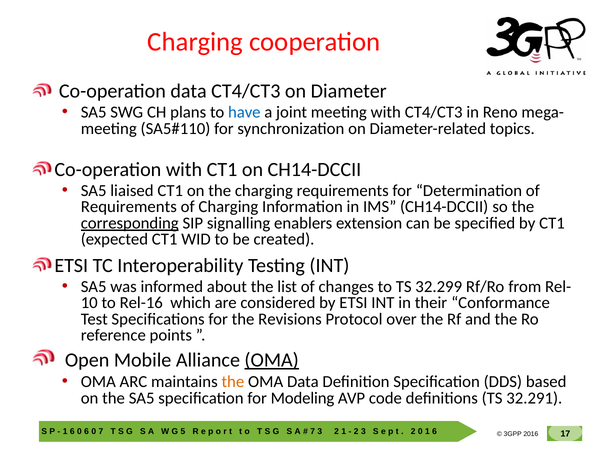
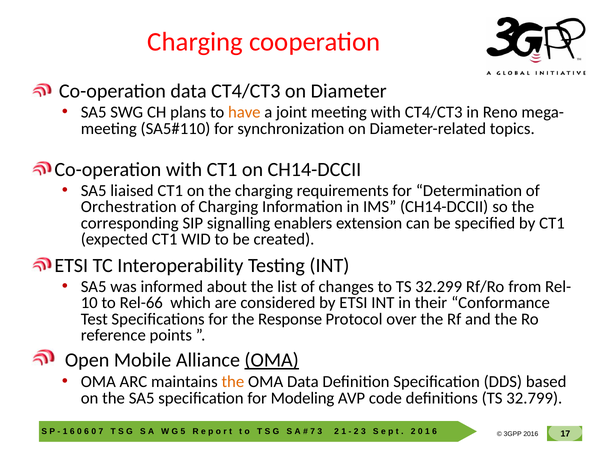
have colour: blue -> orange
Requirements at (129, 207): Requirements -> Orchestration
corresponding underline: present -> none
Rel-16: Rel-16 -> Rel-66
Revisions: Revisions -> Response
32.291: 32.291 -> 32.799
